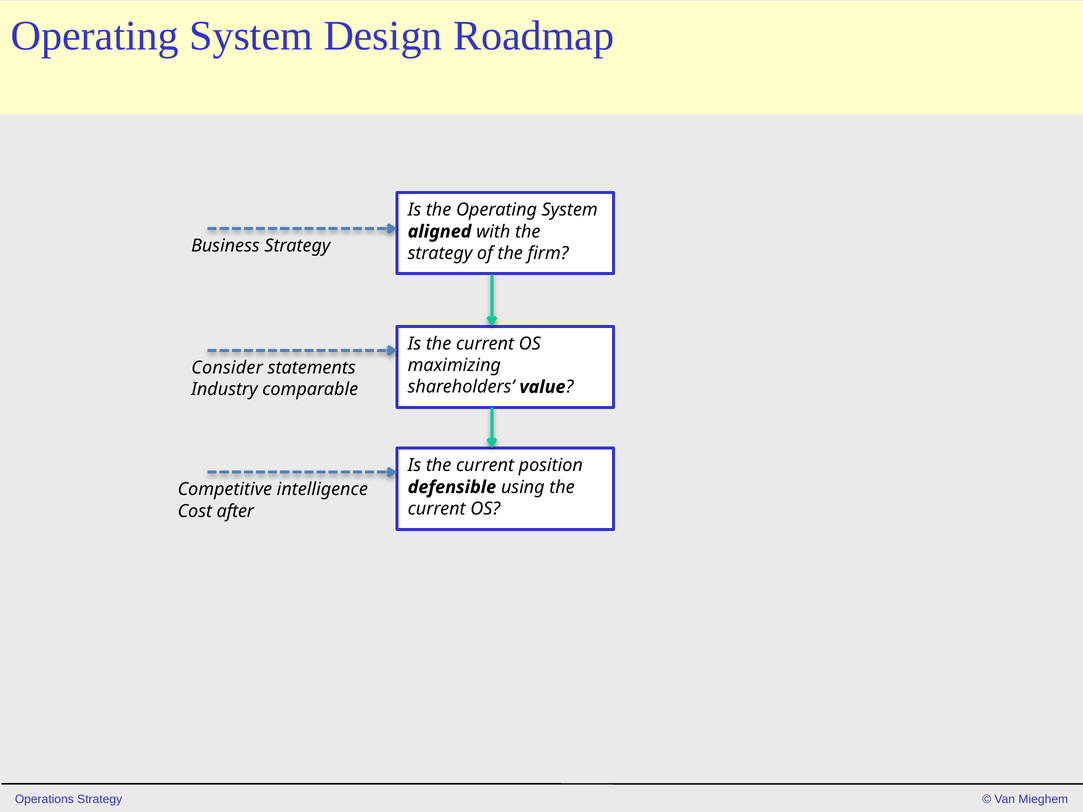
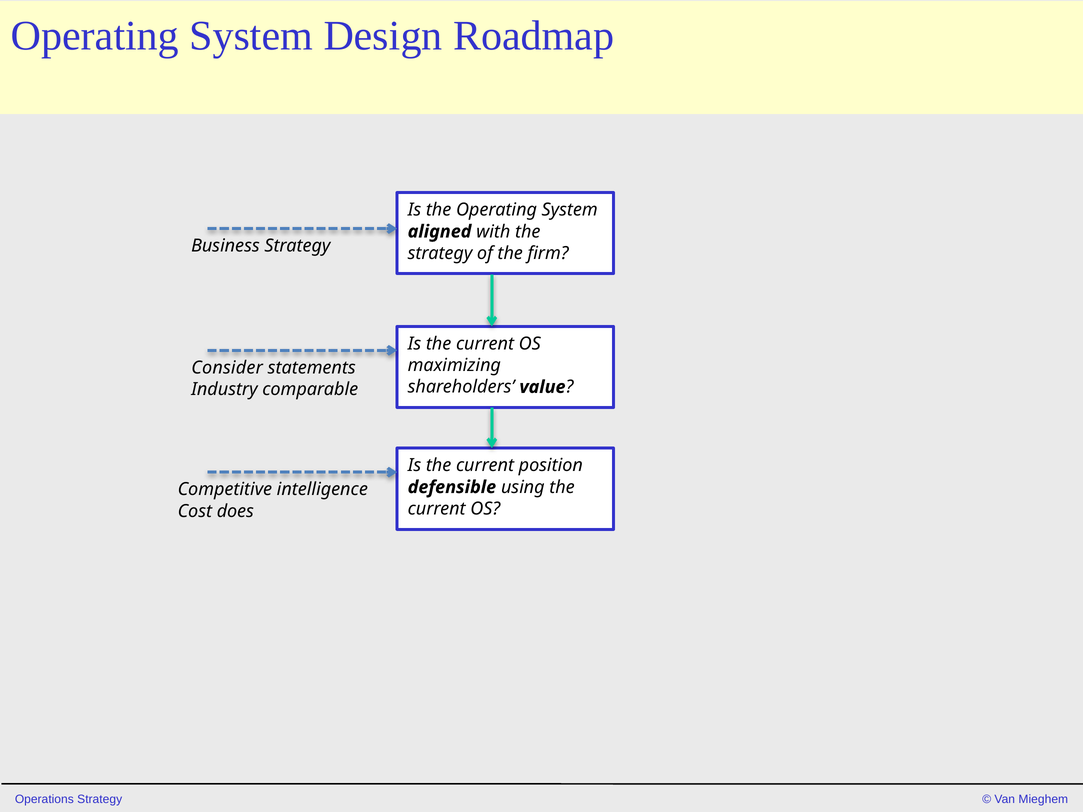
after: after -> does
